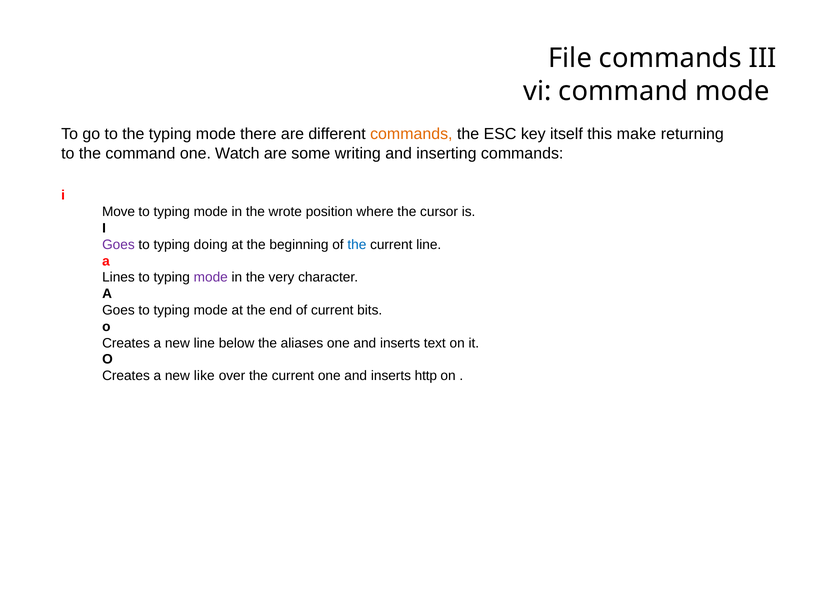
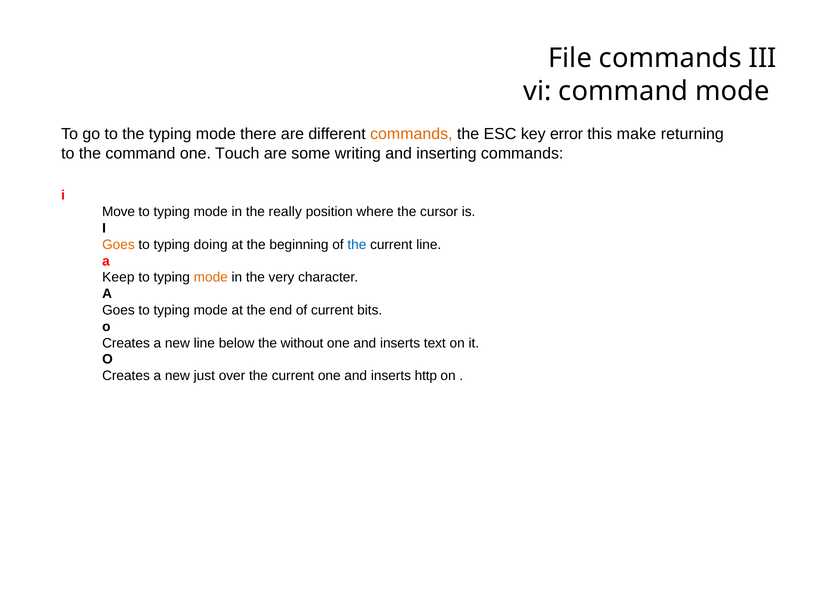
itself: itself -> error
Watch: Watch -> Touch
wrote: wrote -> really
Goes at (118, 244) colour: purple -> orange
Lines: Lines -> Keep
mode at (211, 277) colour: purple -> orange
aliases: aliases -> without
like: like -> just
